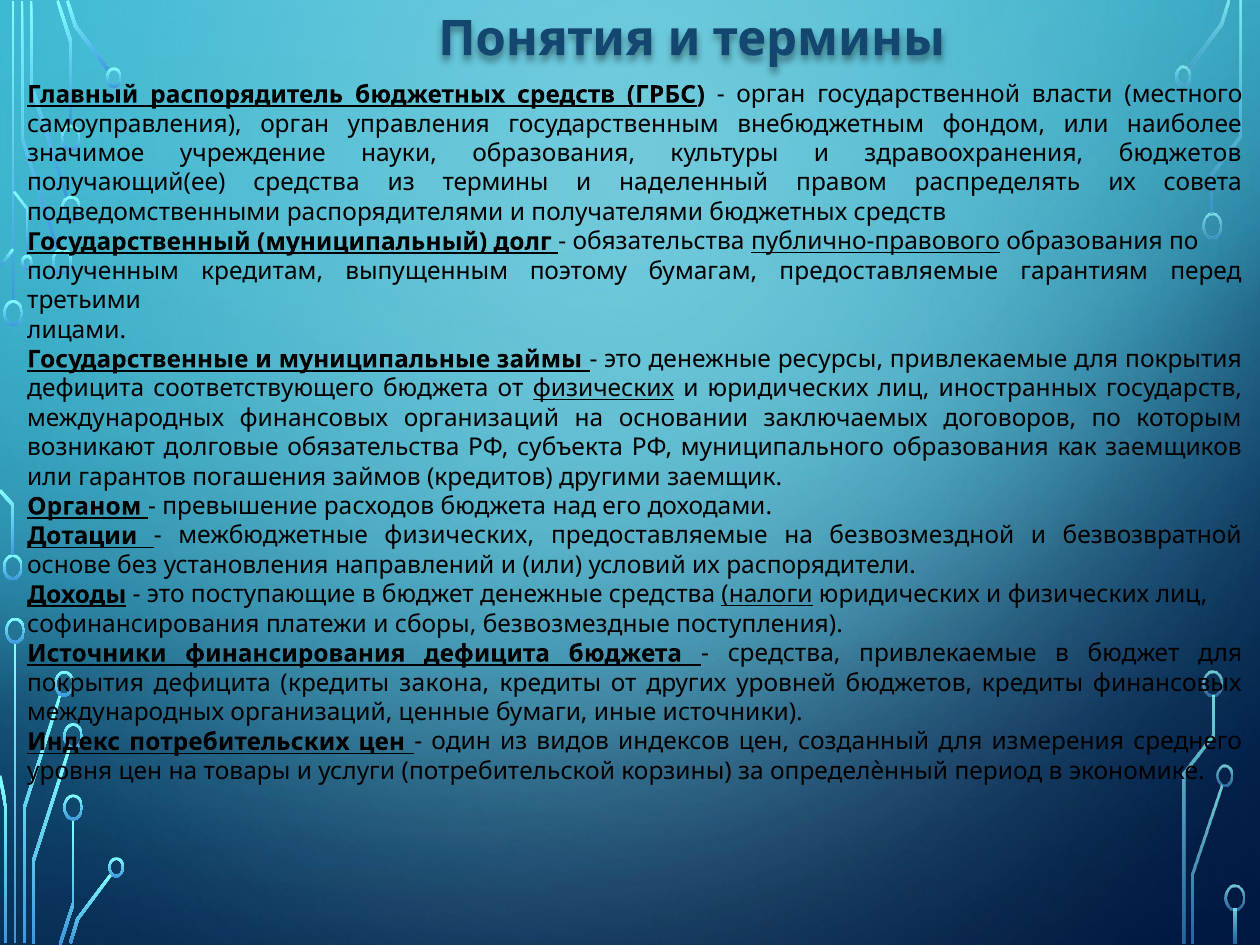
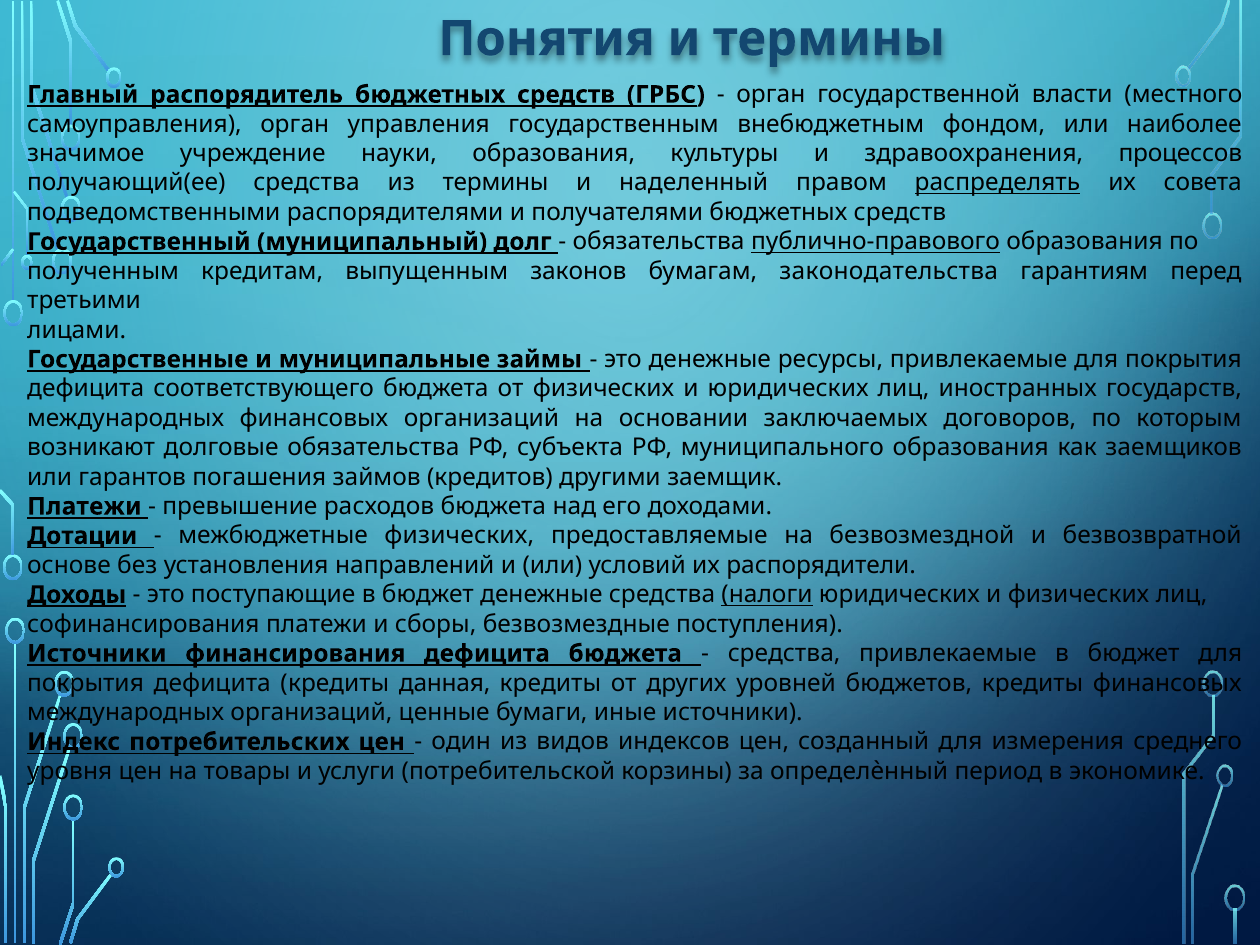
здравоохранения бюджетов: бюджетов -> процессов
распределять underline: none -> present
поэтому: поэтому -> законов
бумагам предоставляемые: предоставляемые -> законодательства
физических at (603, 389) underline: present -> none
Органом at (84, 506): Органом -> Платежи
закона: закона -> данная
